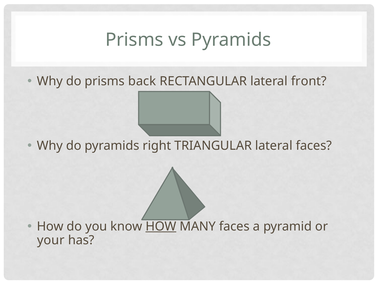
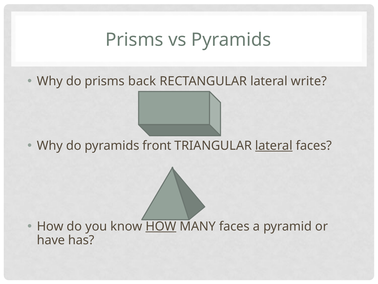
front: front -> write
right: right -> front
lateral at (274, 146) underline: none -> present
your: your -> have
